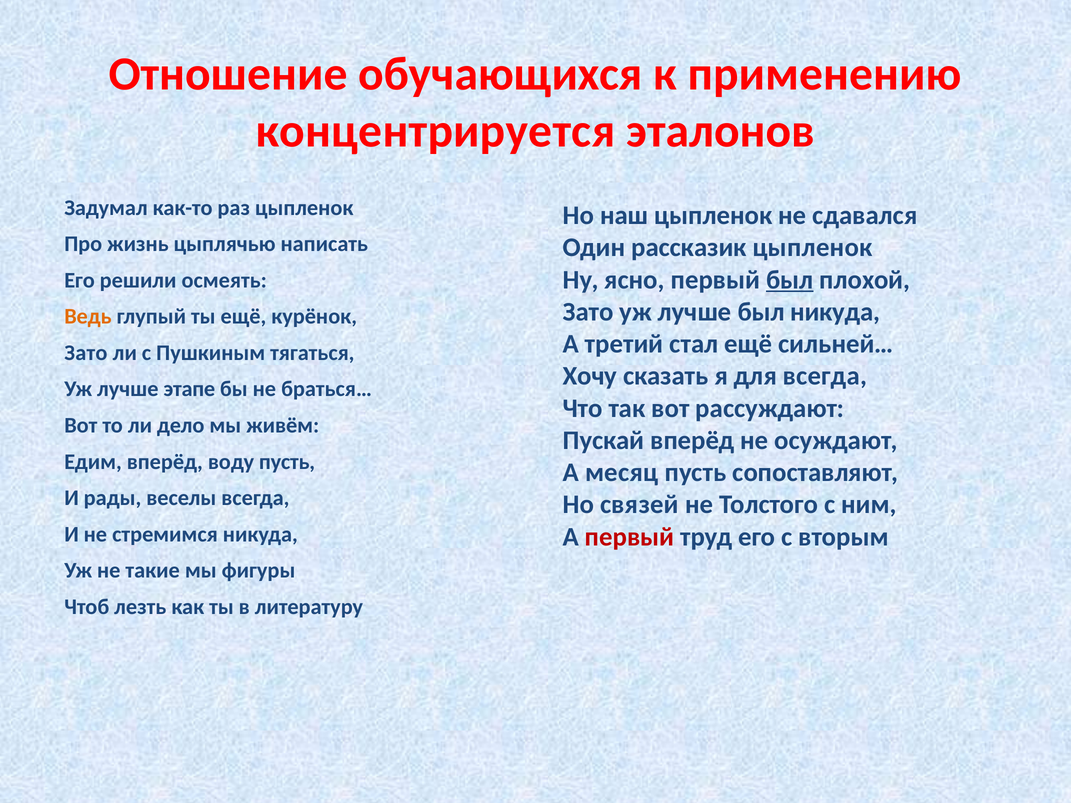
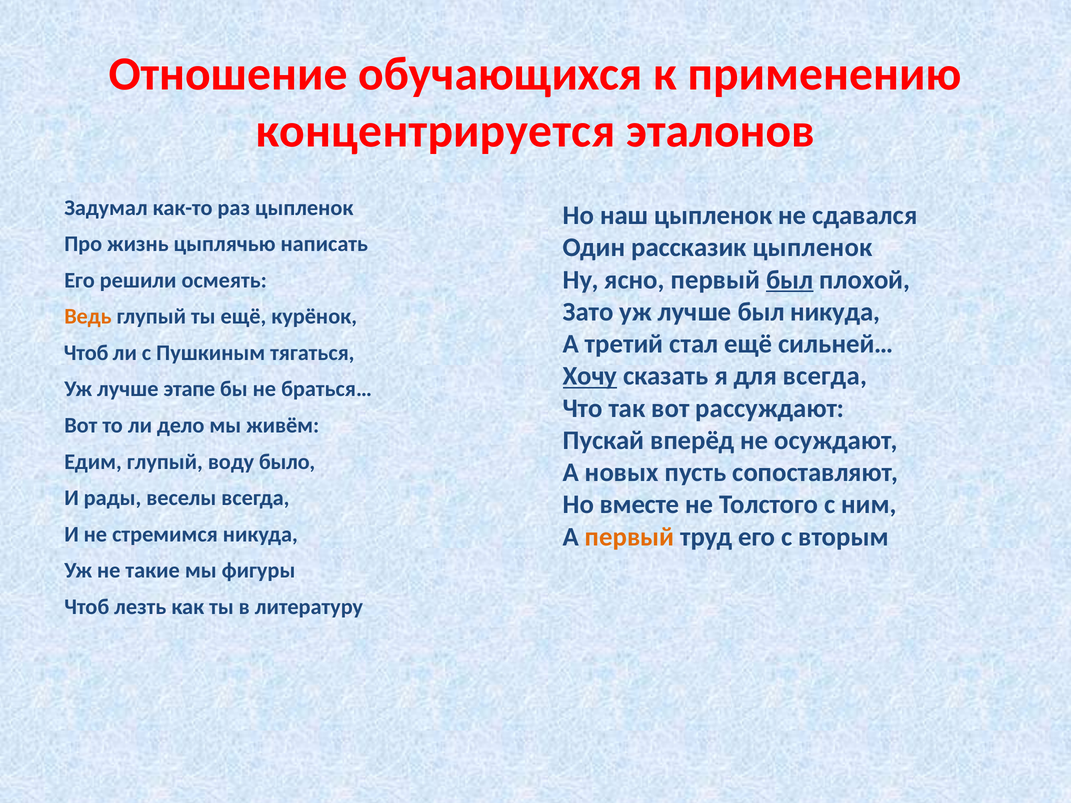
Зато at (86, 353): Зато -> Чтоб
Хочу underline: none -> present
Едим вперёд: вперёд -> глупый
воду пусть: пусть -> было
месяц: месяц -> новых
связей: связей -> вместе
первый at (630, 537) colour: red -> orange
